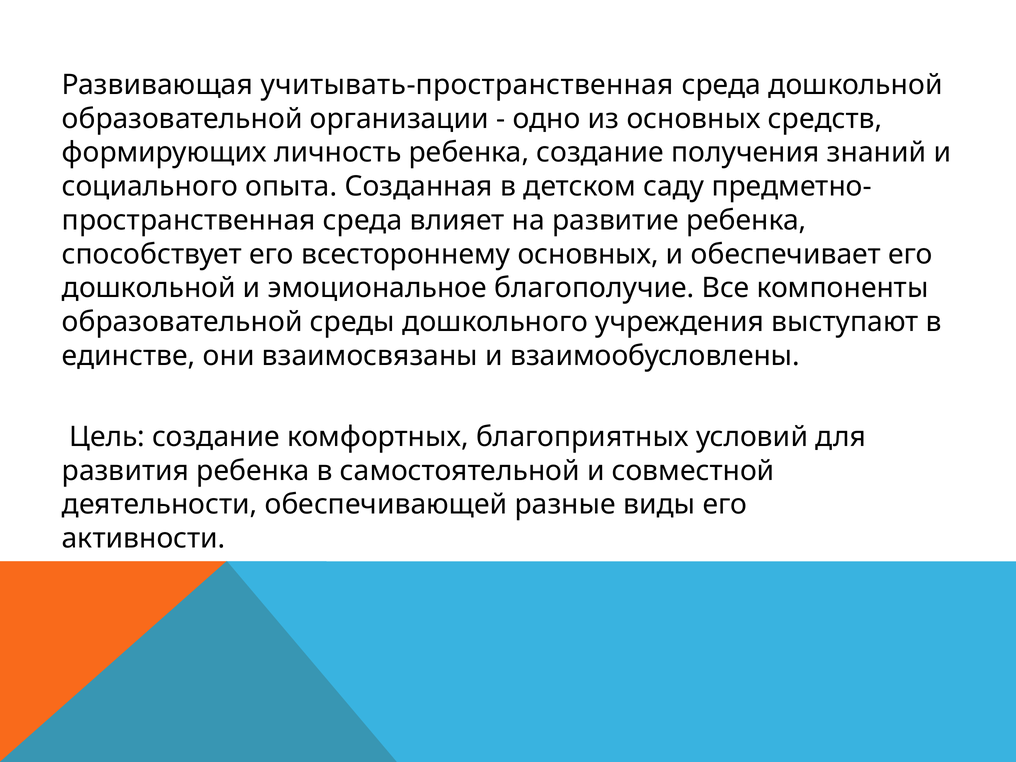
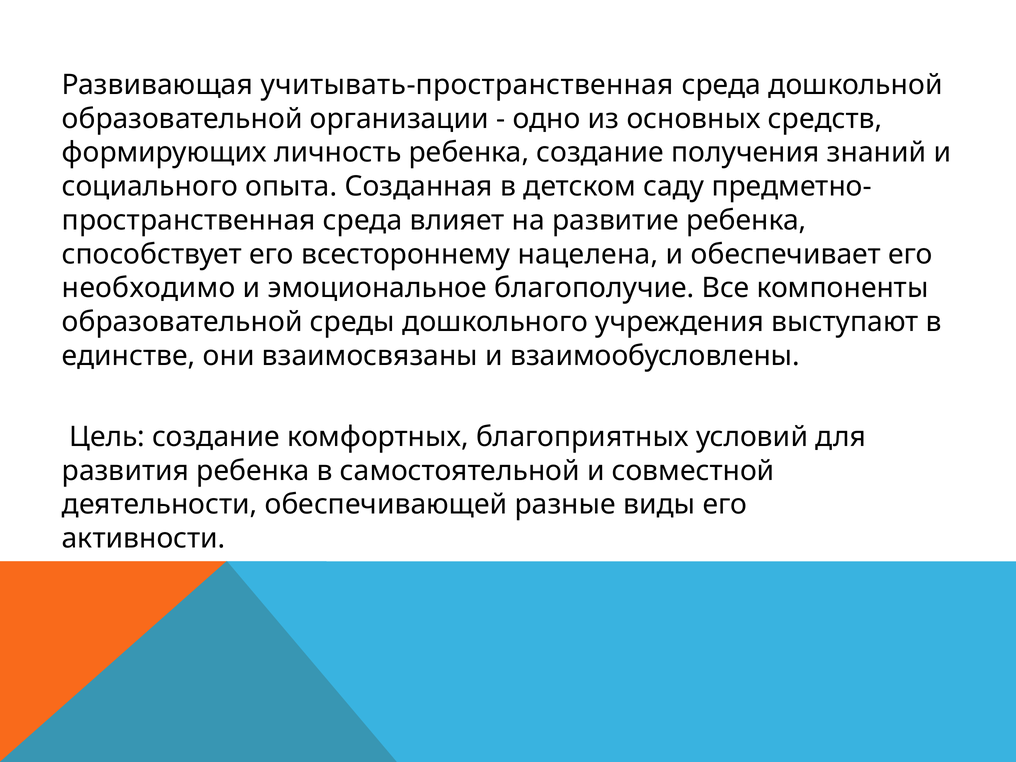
всестороннему основных: основных -> нацелена
дошкольной at (149, 288): дошкольной -> необходимо
